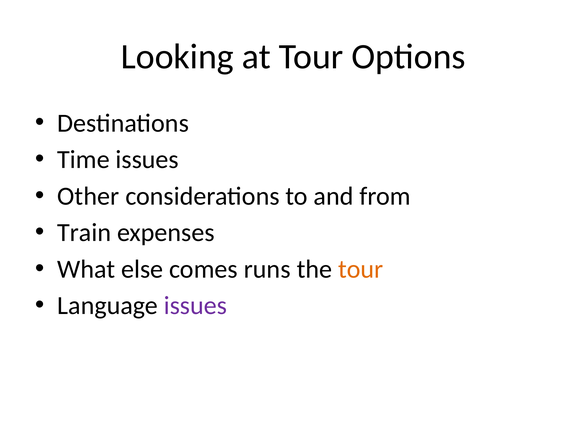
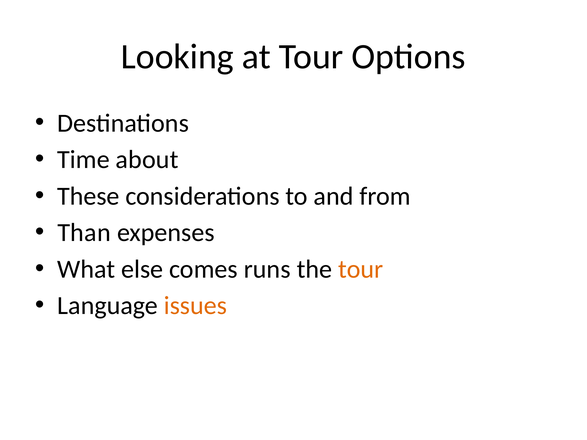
Time issues: issues -> about
Other: Other -> These
Train: Train -> Than
issues at (195, 306) colour: purple -> orange
